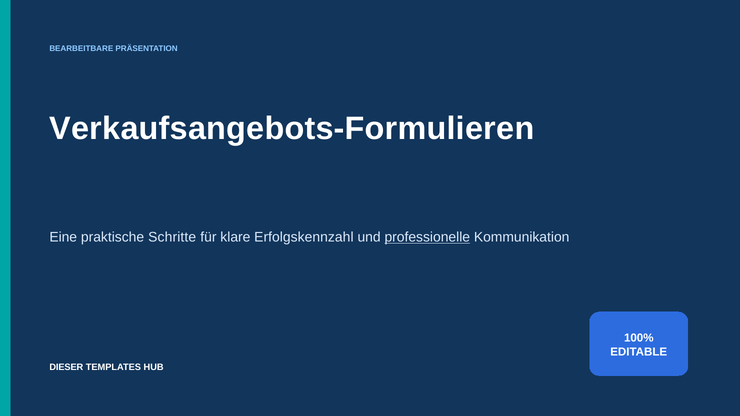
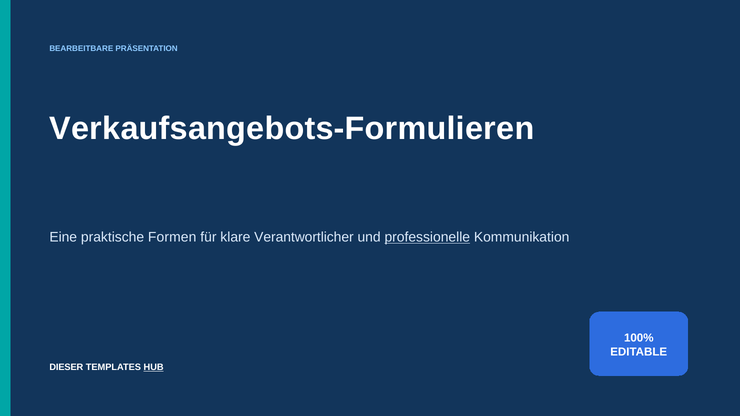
Schritte: Schritte -> Formen
Erfolgskennzahl: Erfolgskennzahl -> Verantwortlicher
HUB underline: none -> present
